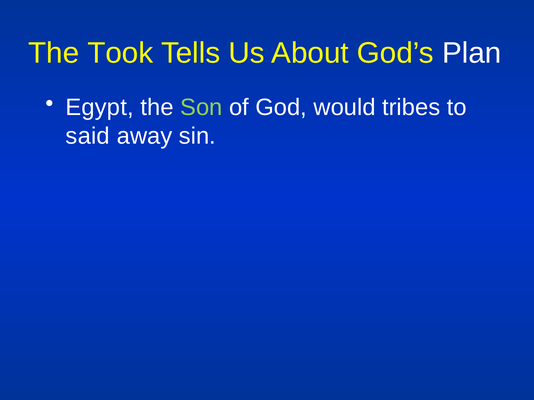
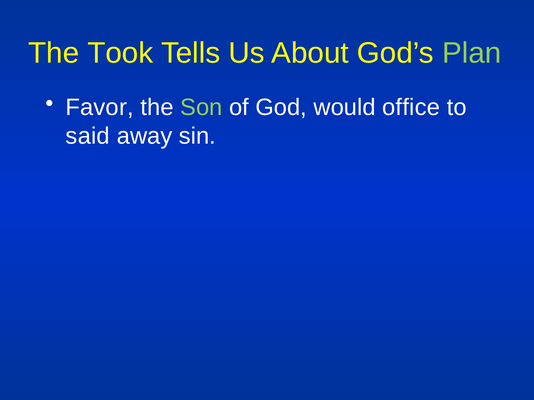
Plan colour: white -> light green
Egypt: Egypt -> Favor
tribes: tribes -> office
